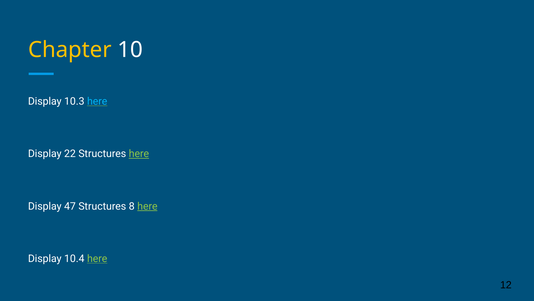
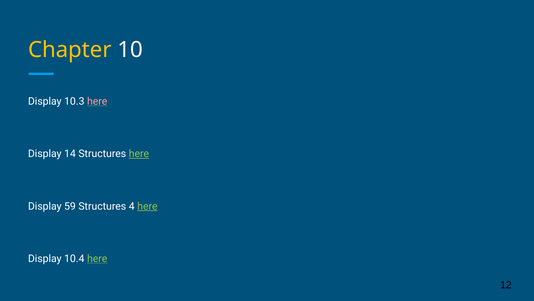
here at (97, 101) colour: light blue -> pink
22: 22 -> 14
47: 47 -> 59
8: 8 -> 4
